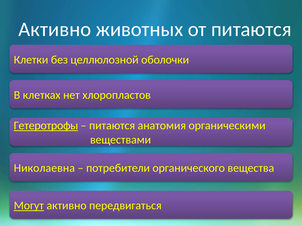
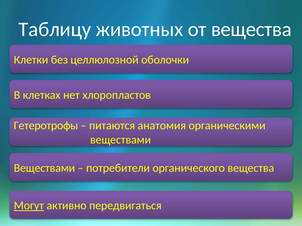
Активно at (55, 29): Активно -> Таблицу
от питаются: питаются -> вещества
Гетеротрофы underline: present -> none
Николаевна at (44, 168): Николаевна -> Веществами
